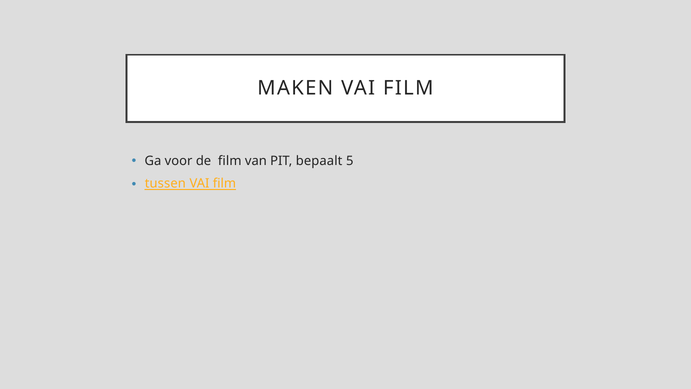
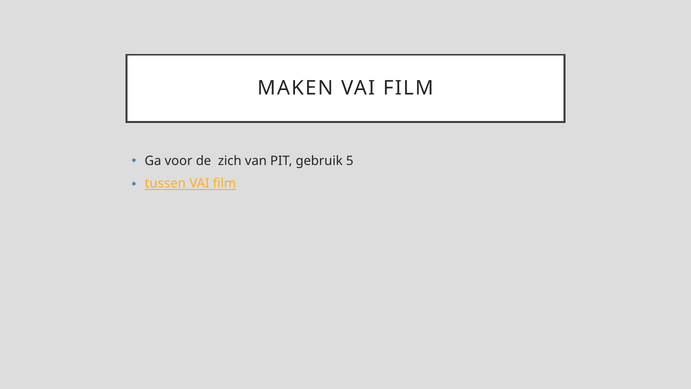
de film: film -> zich
bepaalt: bepaalt -> gebruik
